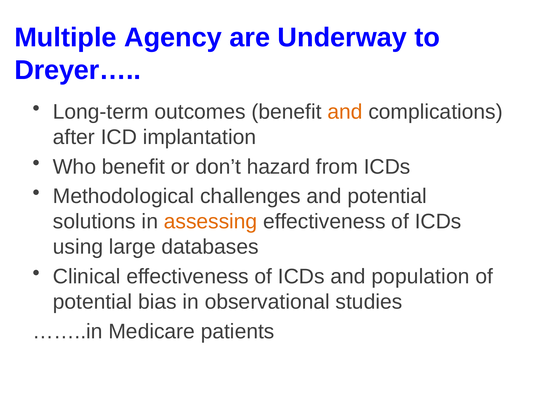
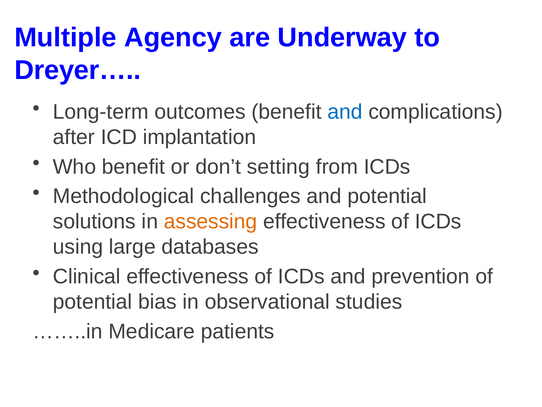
and at (345, 112) colour: orange -> blue
hazard: hazard -> setting
population: population -> prevention
